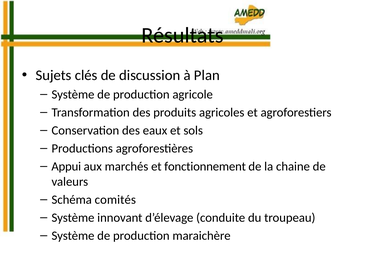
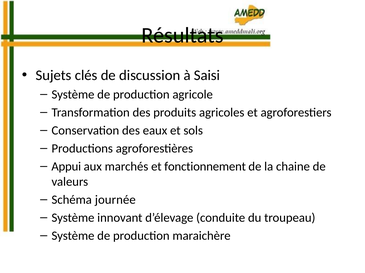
Plan: Plan -> Saisi
comités: comités -> journée
